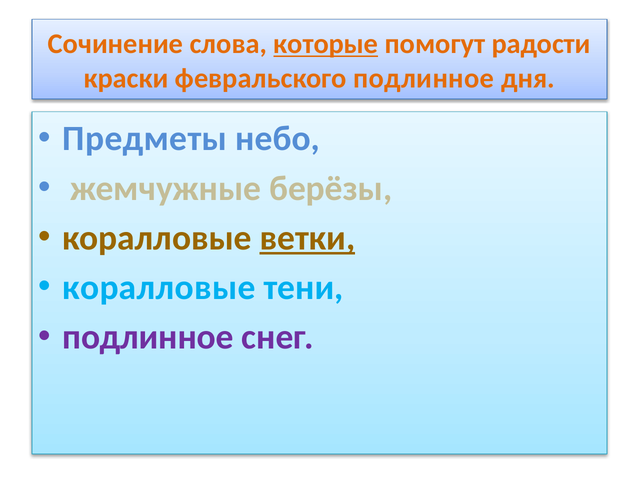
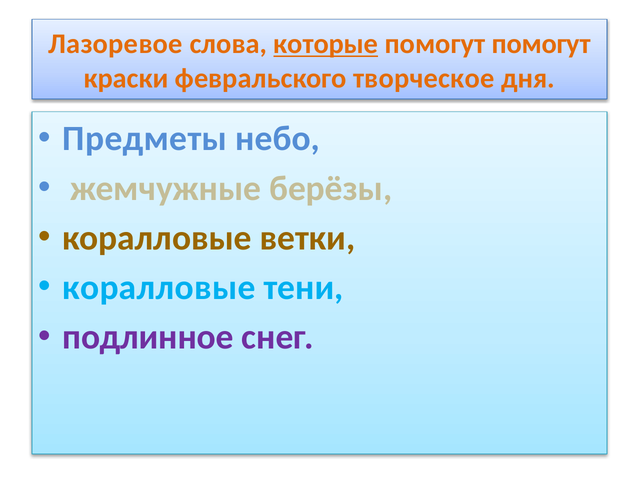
Сочинение: Сочинение -> Лазоревое
помогут радости: радости -> помогут
февральского подлинное: подлинное -> творческое
ветки underline: present -> none
